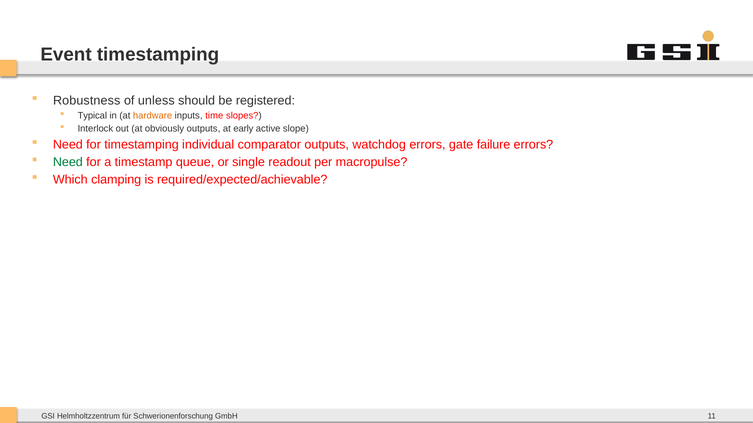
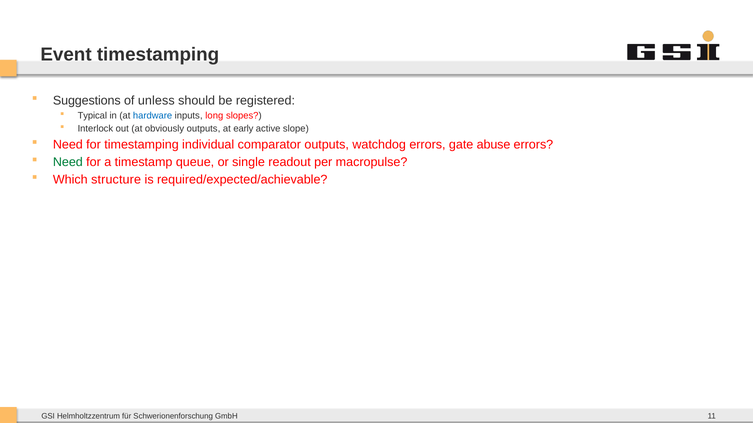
Robustness: Robustness -> Suggestions
hardware colour: orange -> blue
time: time -> long
failure: failure -> abuse
clamping: clamping -> structure
